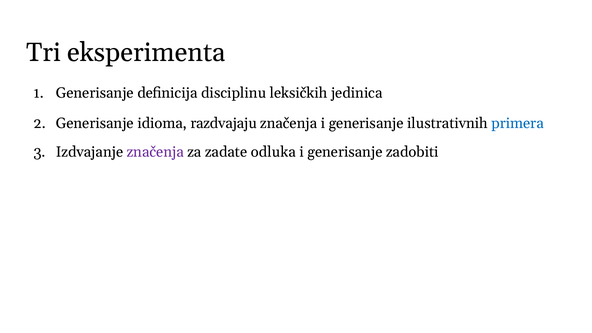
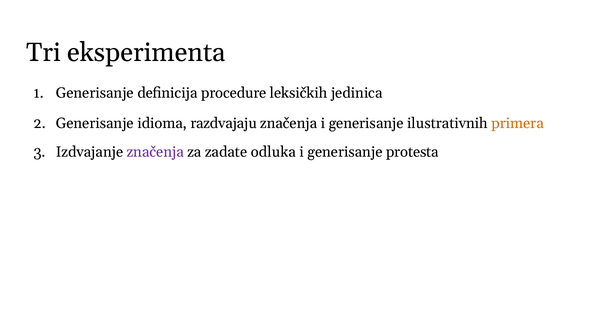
disciplinu: disciplinu -> procedure
primera colour: blue -> orange
zadobiti: zadobiti -> protesta
